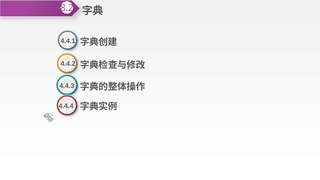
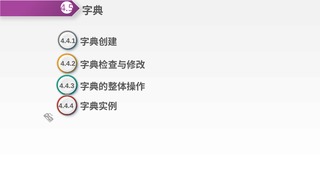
8.2: 8.2 -> 4.5
